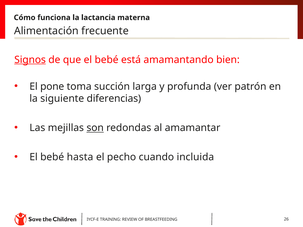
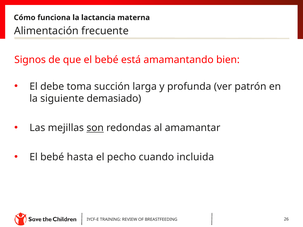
Signos underline: present -> none
pone: pone -> debe
diferencias: diferencias -> demasiado
